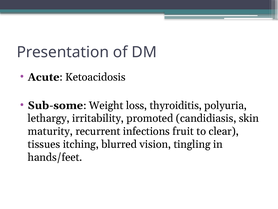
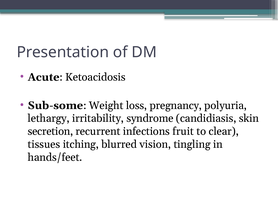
thyroiditis: thyroiditis -> pregnancy
promoted: promoted -> syndrome
maturity: maturity -> secretion
